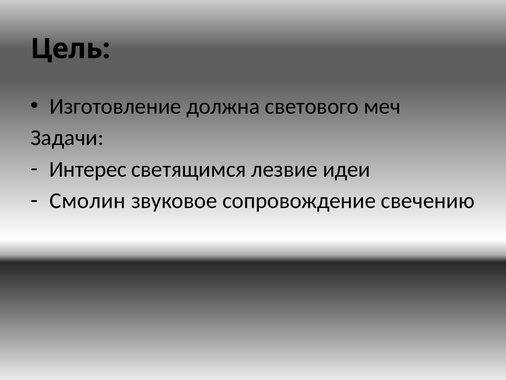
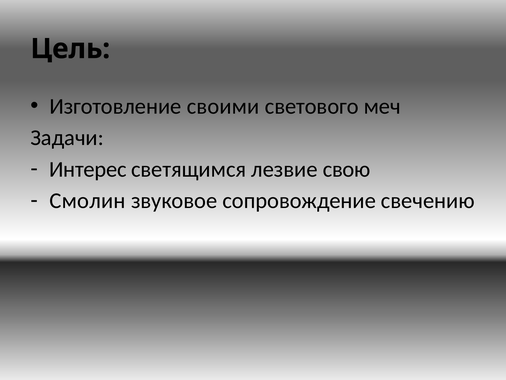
должна: должна -> своими
идеи: идеи -> свою
